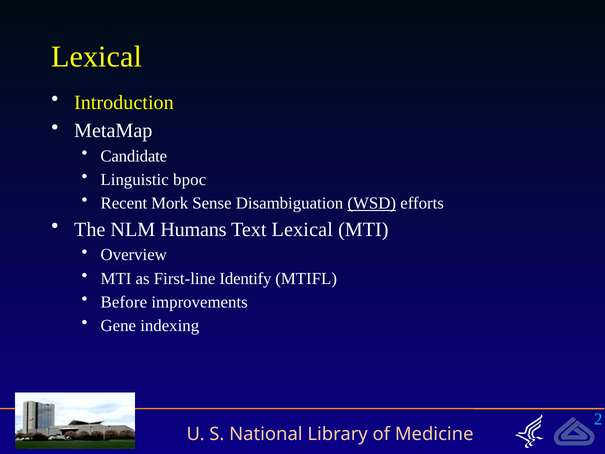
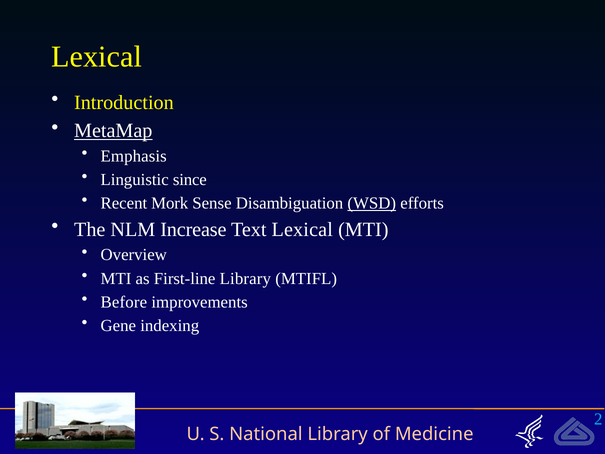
MetaMap underline: none -> present
Candidate: Candidate -> Emphasis
bpoc: bpoc -> since
Humans: Humans -> Increase
First-line Identify: Identify -> Library
